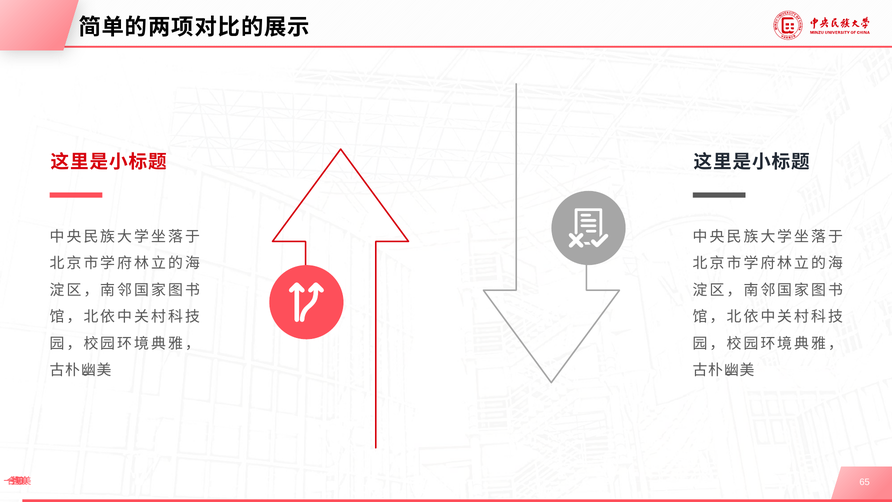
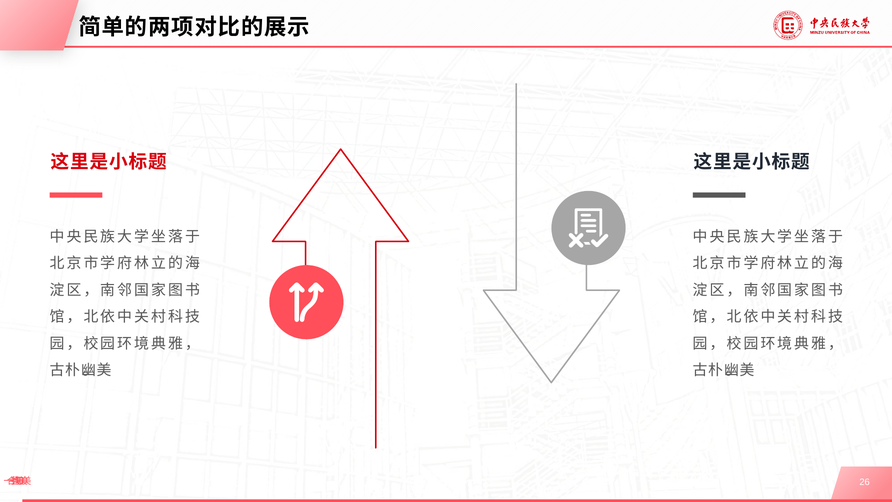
65: 65 -> 26
